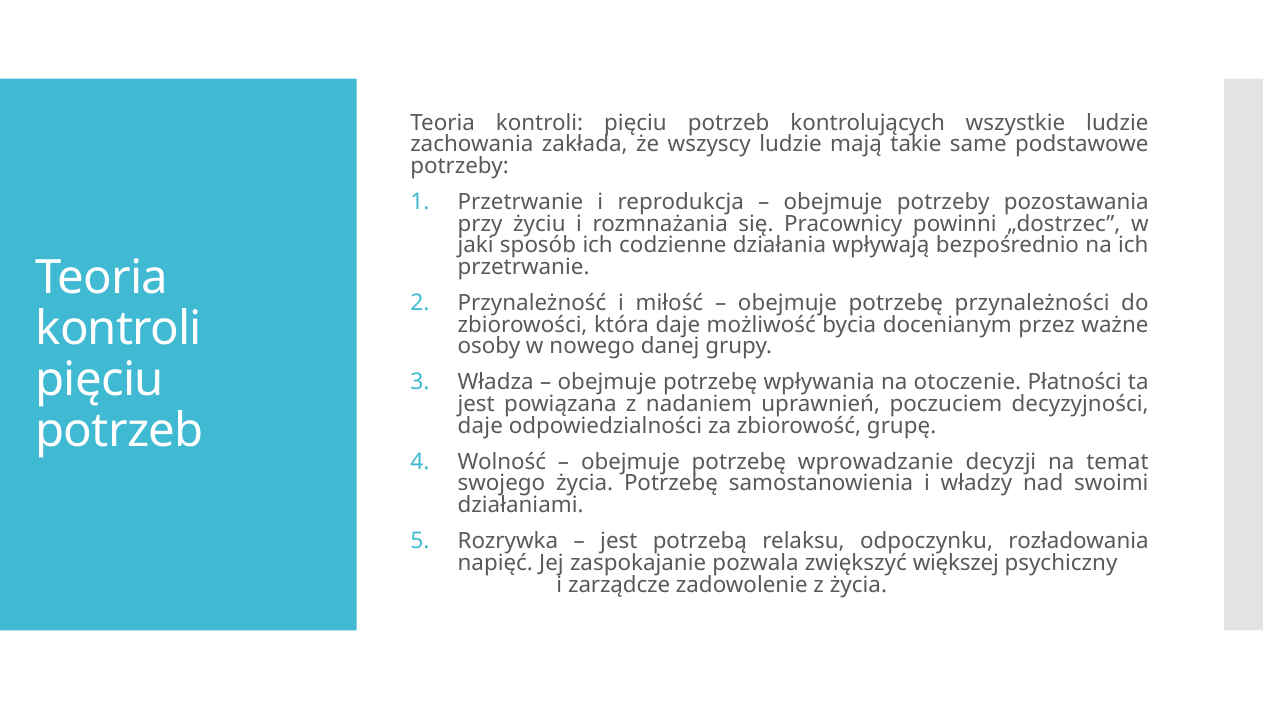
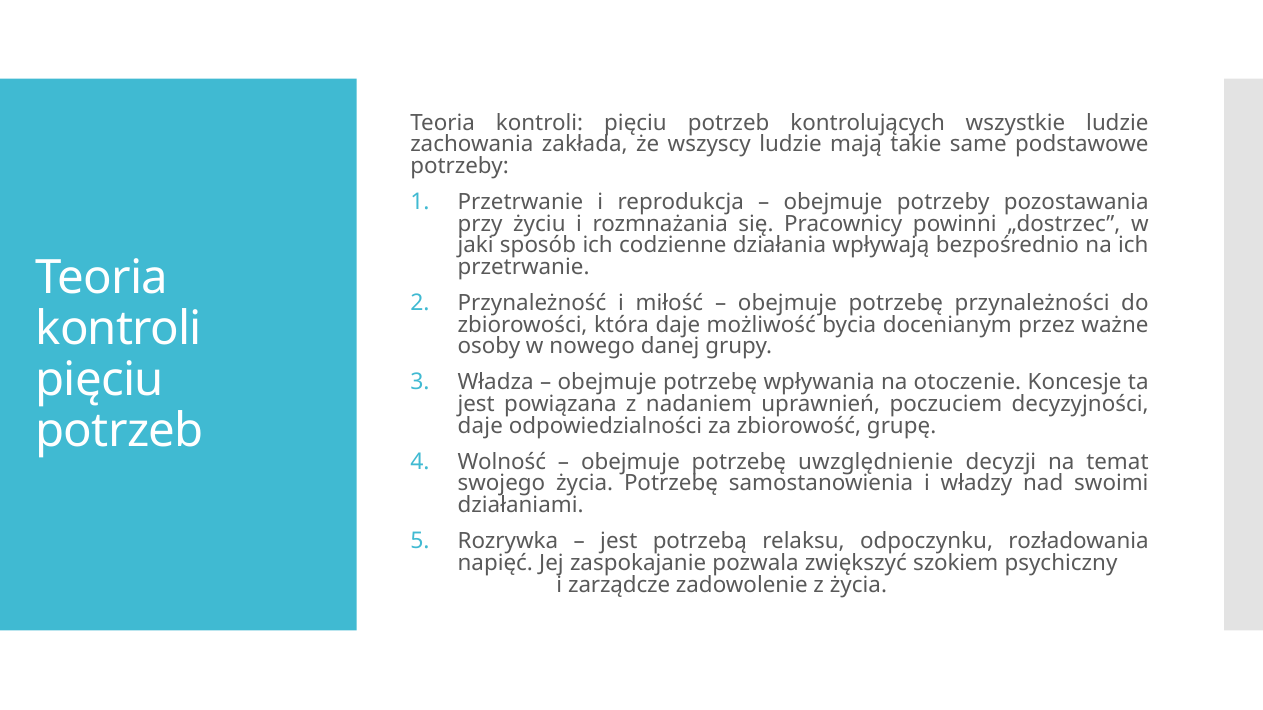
Płatności: Płatności -> Koncesje
wprowadzanie: wprowadzanie -> uwzględnienie
większej: większej -> szokiem
